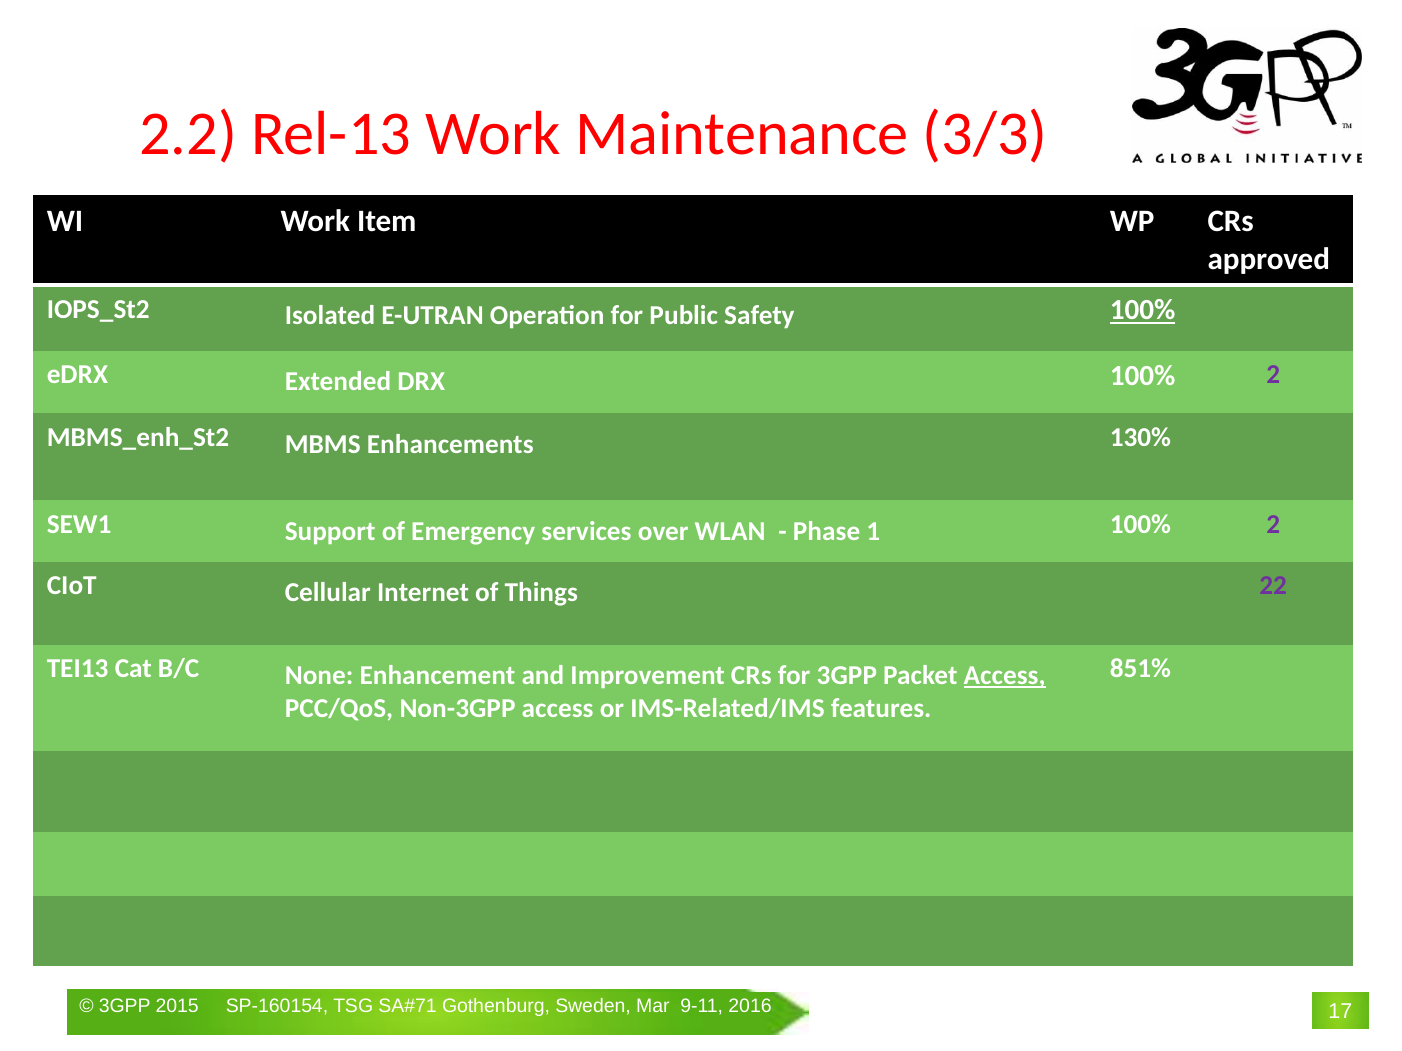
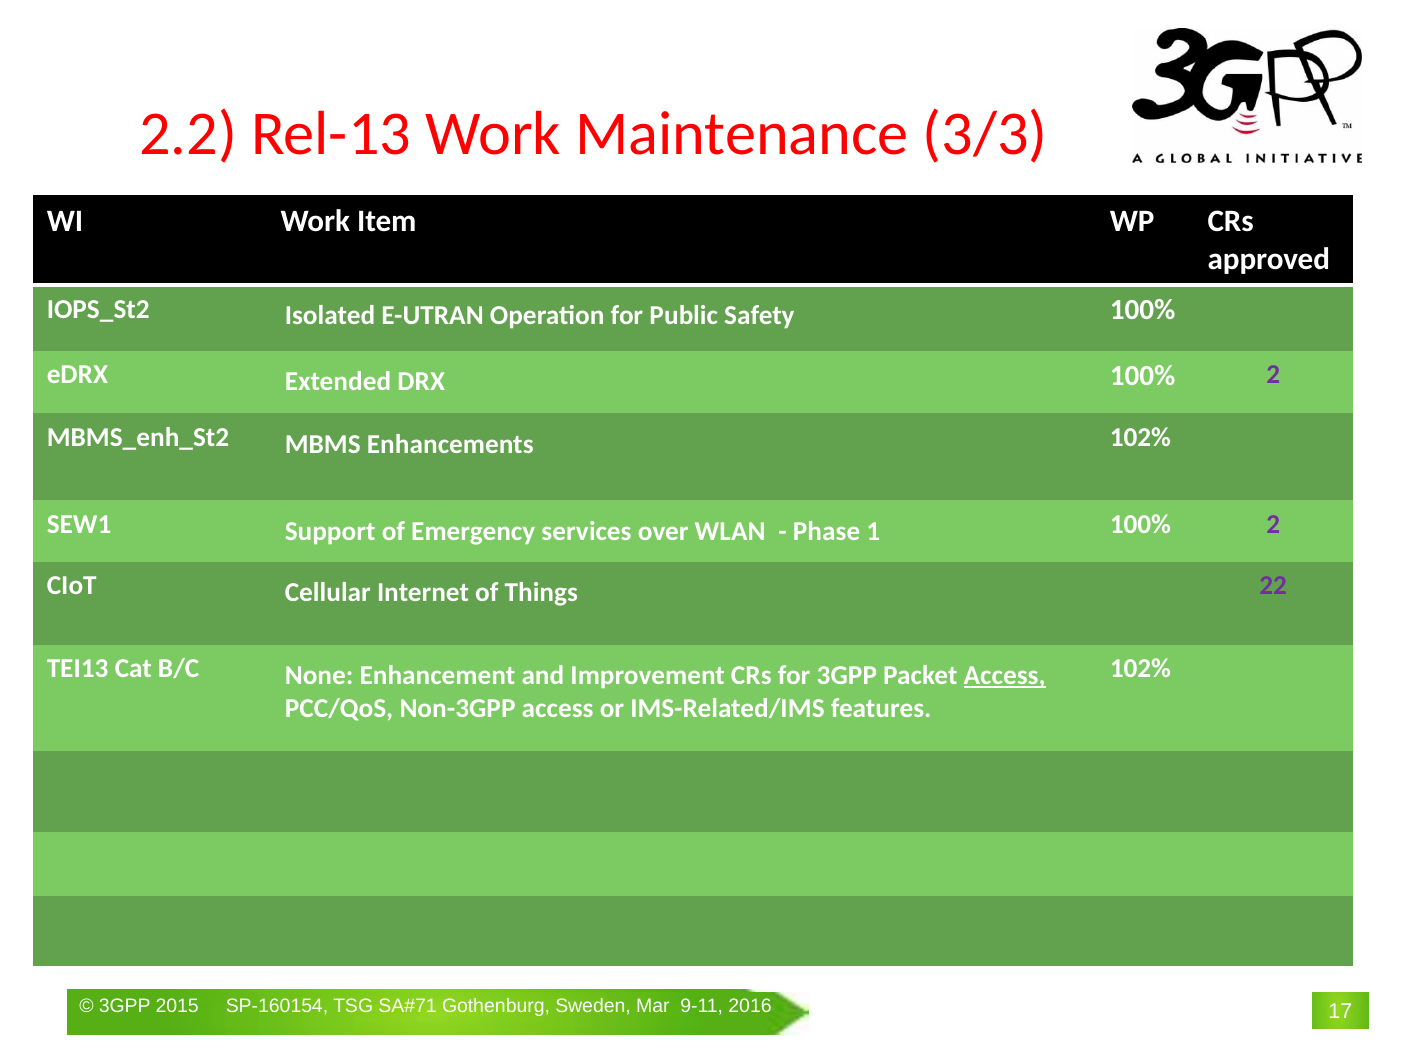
100% at (1143, 310) underline: present -> none
Enhancements 130%: 130% -> 102%
851% at (1140, 669): 851% -> 102%
